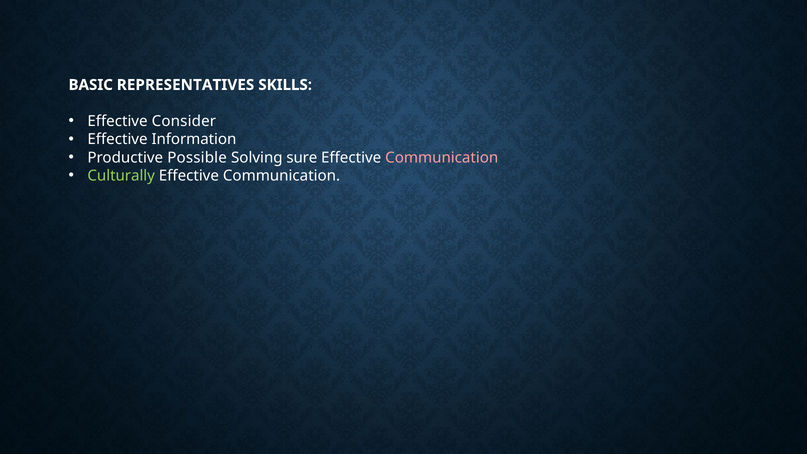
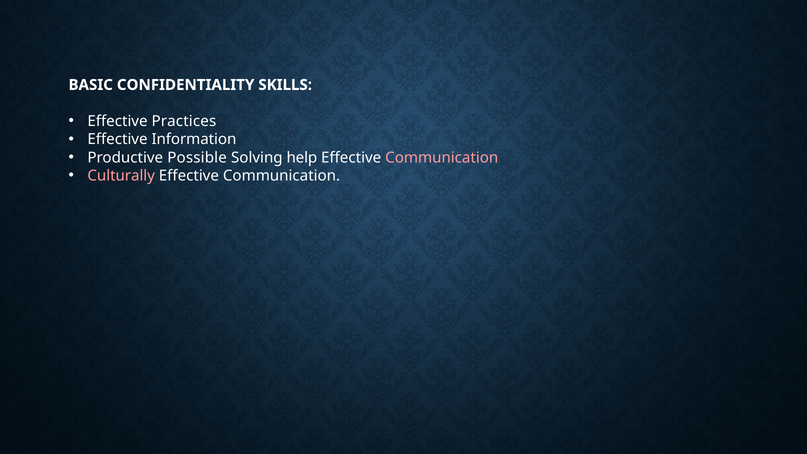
REPRESENTATIVES: REPRESENTATIVES -> CONFIDENTIALITY
Consider: Consider -> Practices
sure: sure -> help
Culturally colour: light green -> pink
